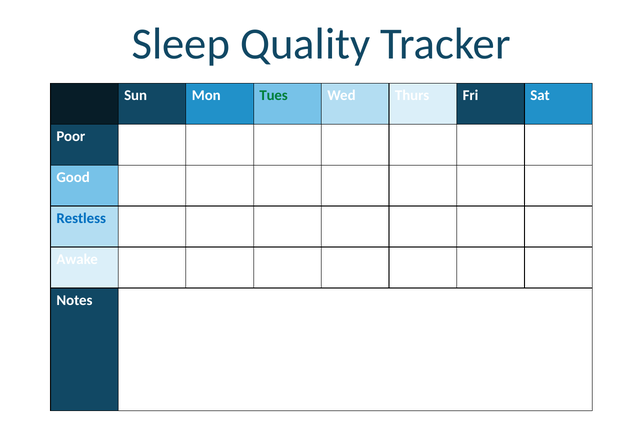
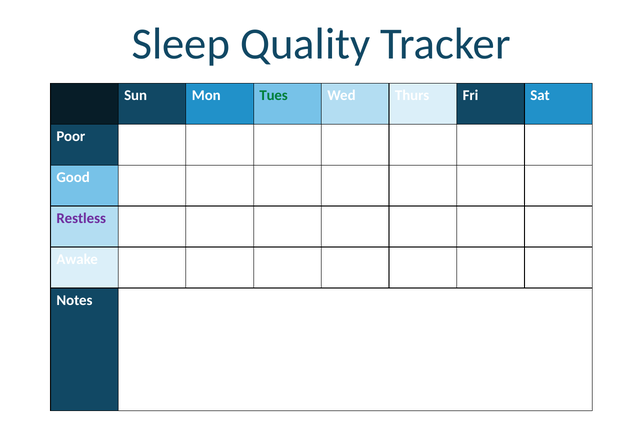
Restless colour: blue -> purple
